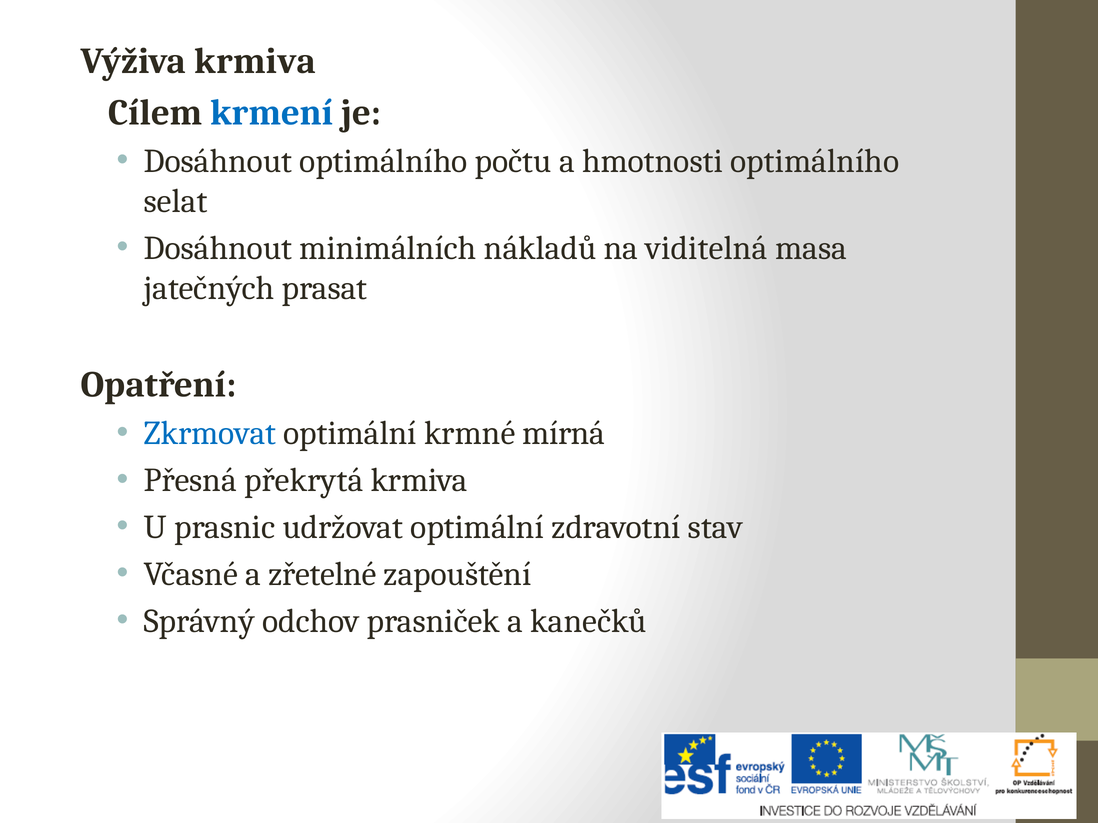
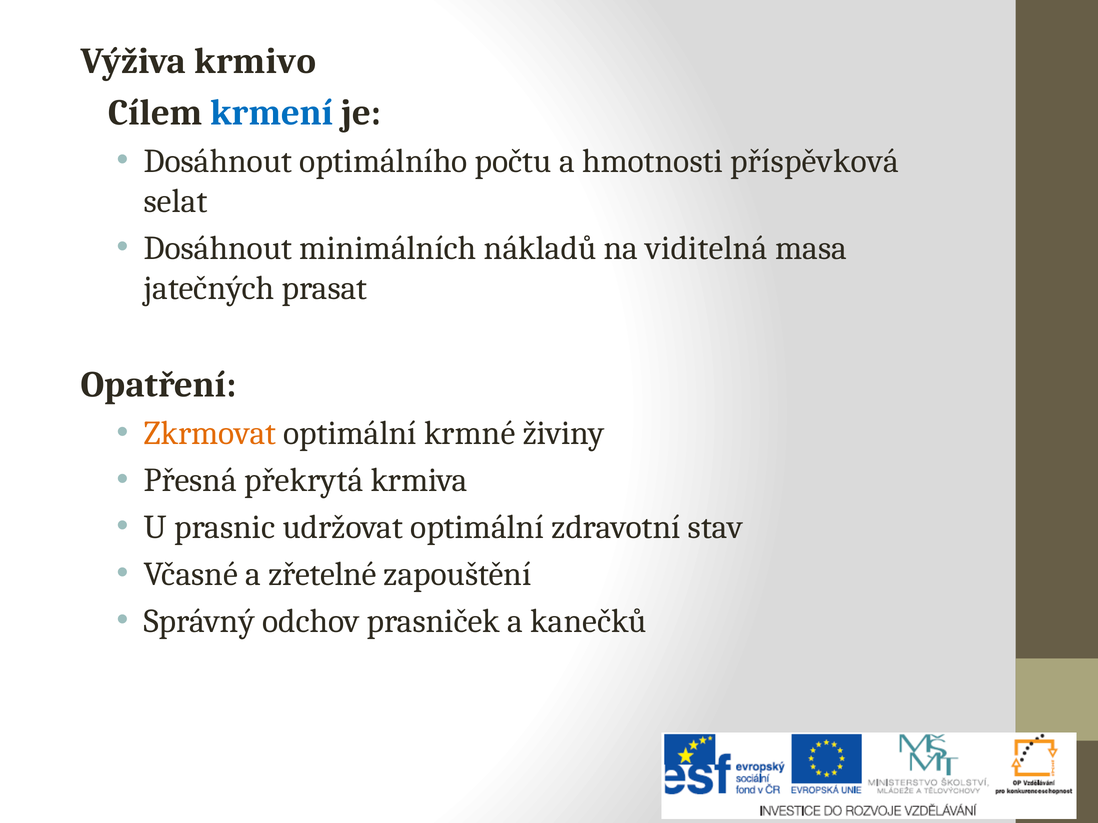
Výživa krmiva: krmiva -> krmivo
hmotnosti optimálního: optimálního -> příspěvková
Zkrmovat colour: blue -> orange
mírná: mírná -> živiny
